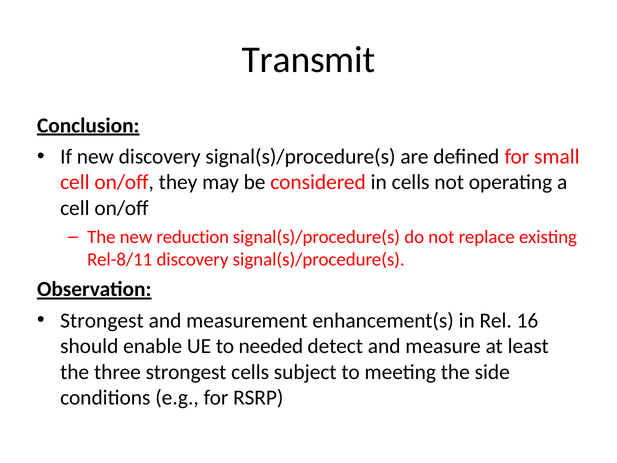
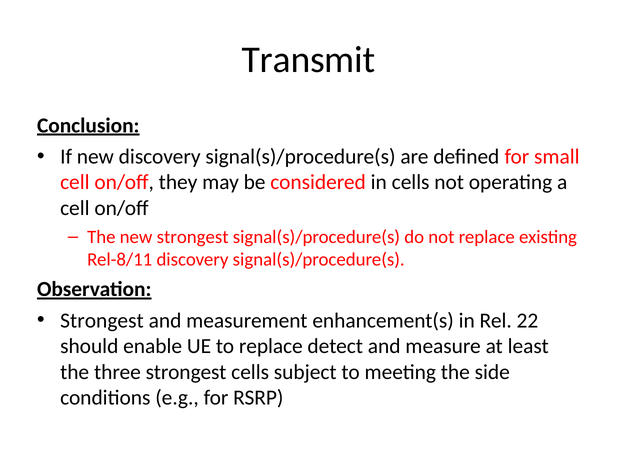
new reduction: reduction -> strongest
16: 16 -> 22
to needed: needed -> replace
